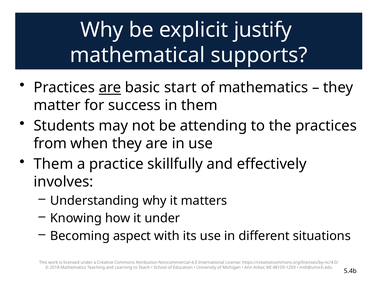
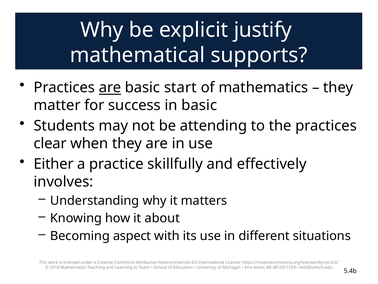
in them: them -> basic
from: from -> clear
Them at (53, 164): Them -> Either
it under: under -> about
